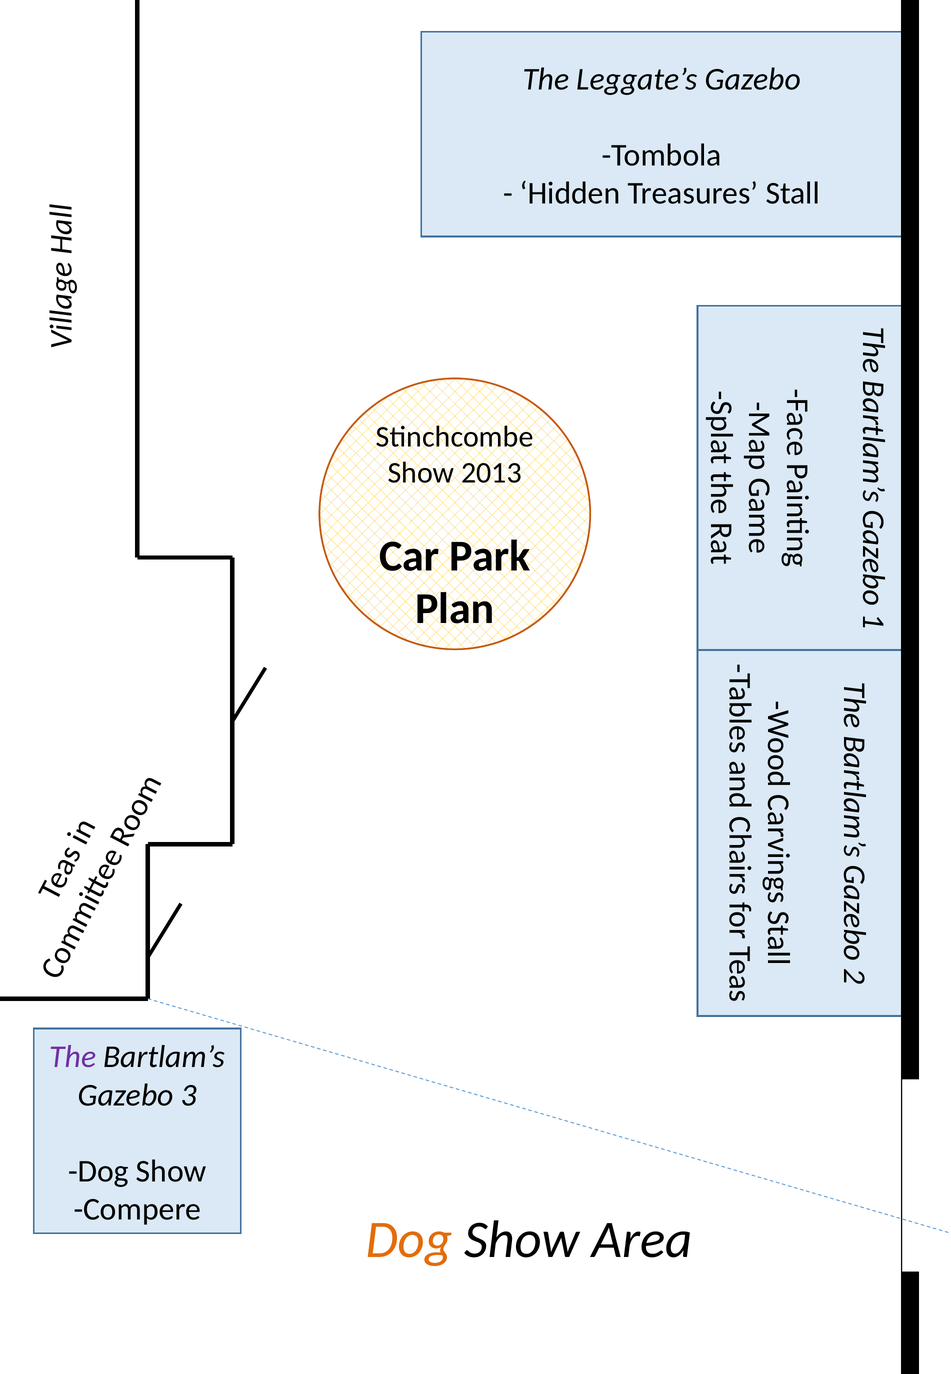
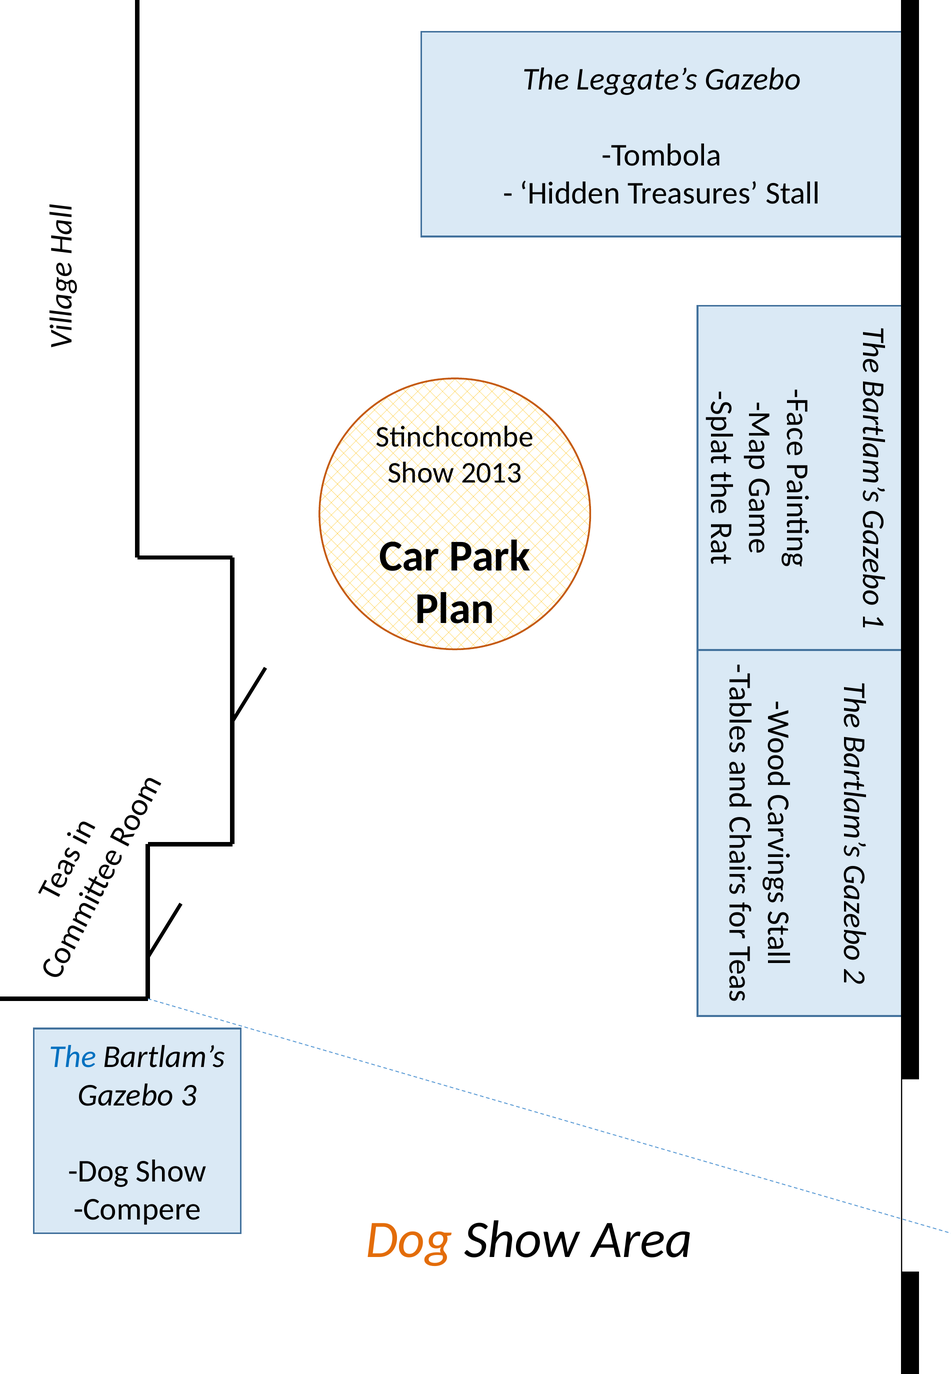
The at (73, 1057) colour: purple -> blue
